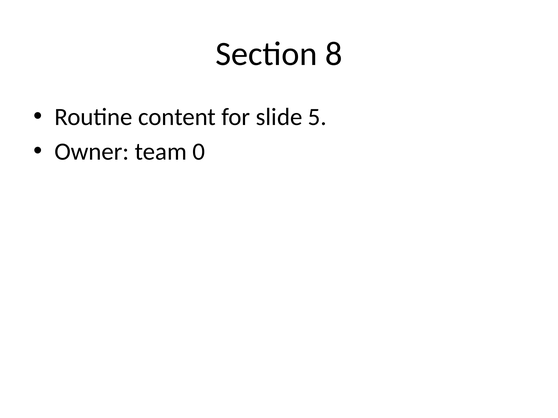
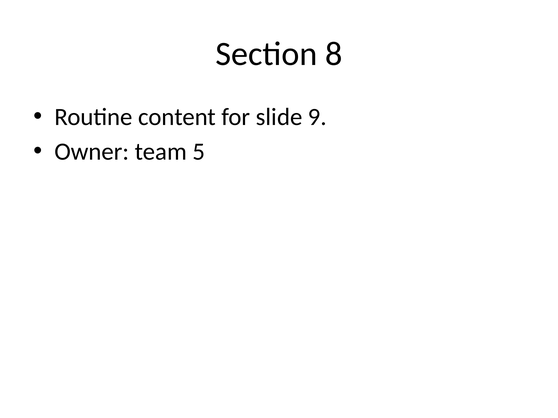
5: 5 -> 9
0: 0 -> 5
